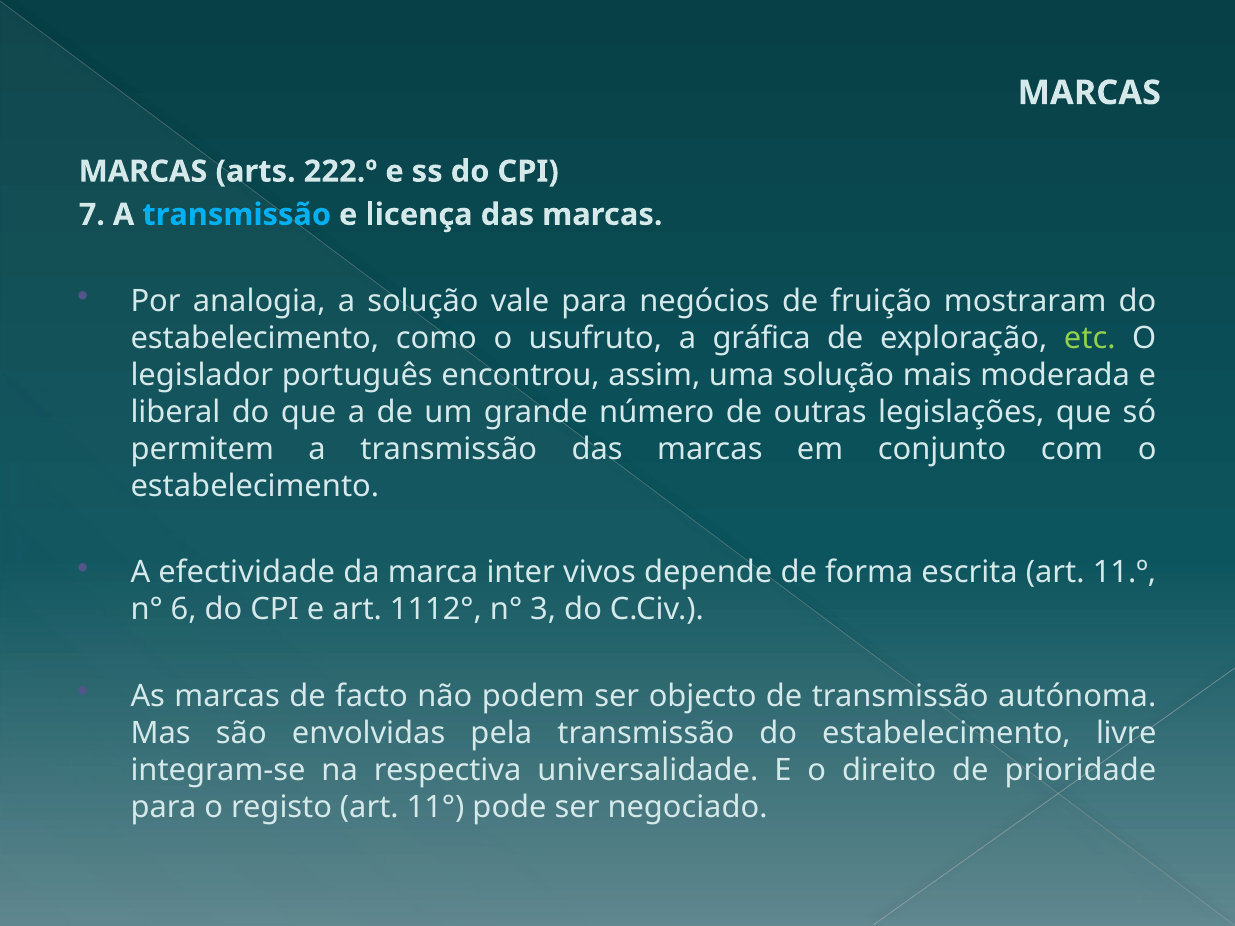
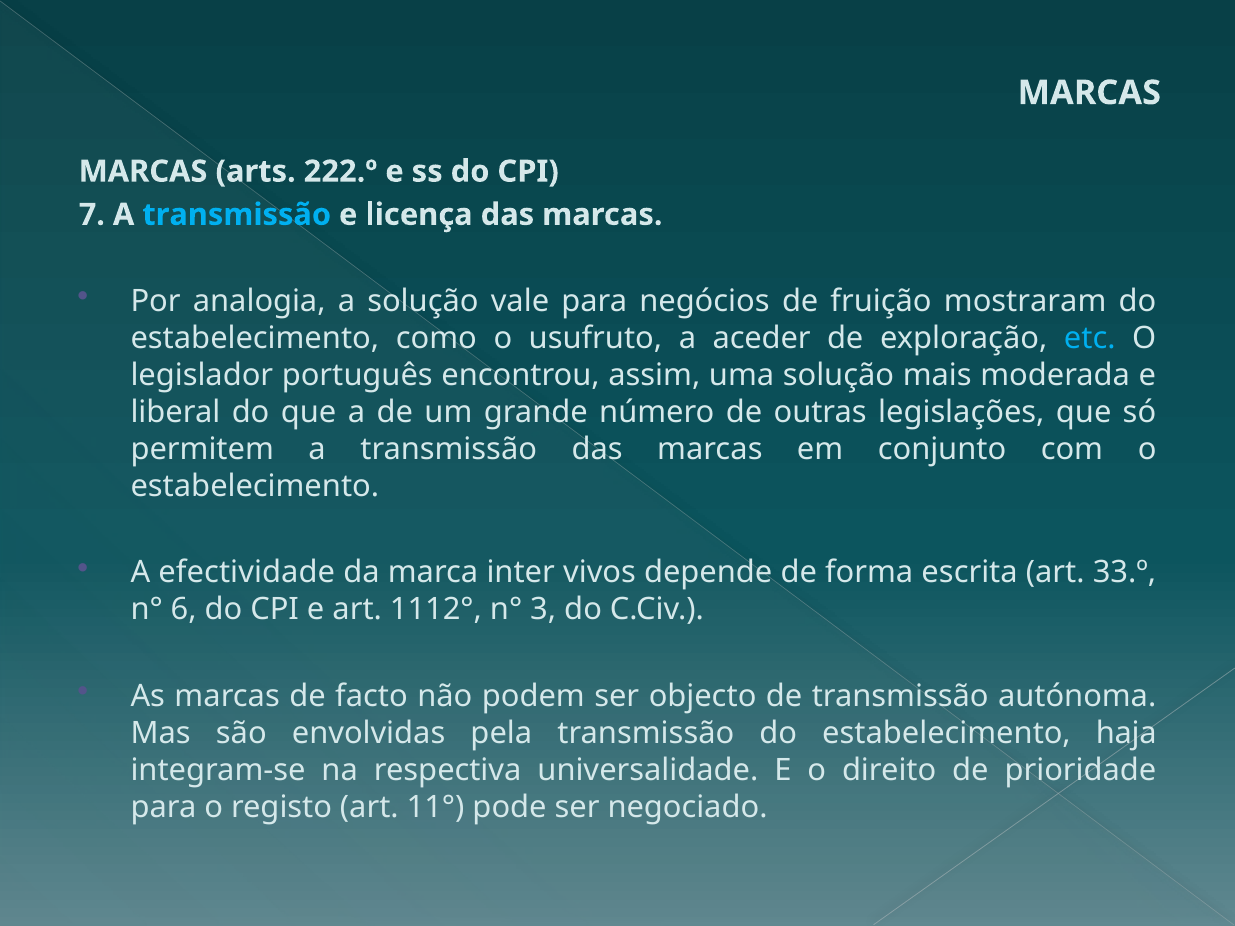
gráfica: gráfica -> aceder
etc colour: light green -> light blue
11.º: 11.º -> 33.º
livre: livre -> haja
